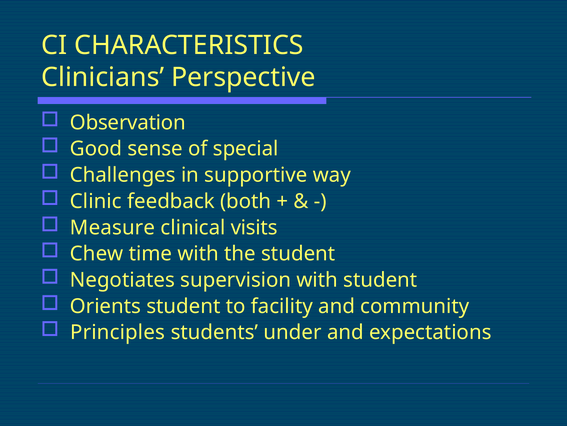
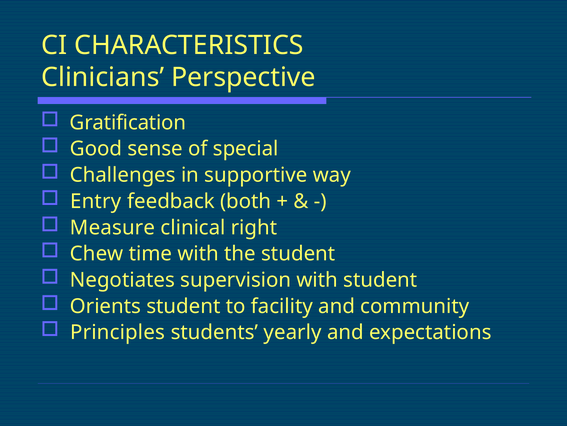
Observation: Observation -> Gratification
Clinic: Clinic -> Entry
visits: visits -> right
under: under -> yearly
